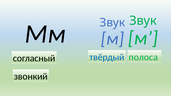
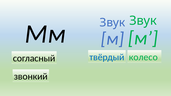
полоса: полоса -> колесо
